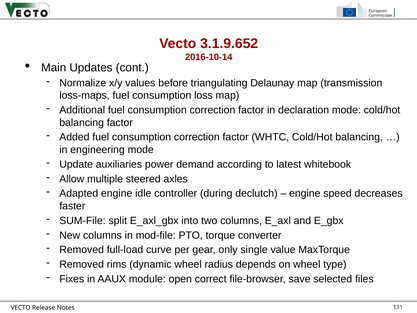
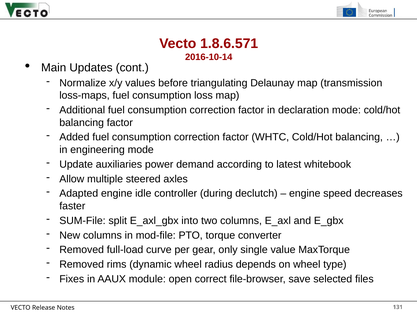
3.1.9.652: 3.1.9.652 -> 1.8.6.571
